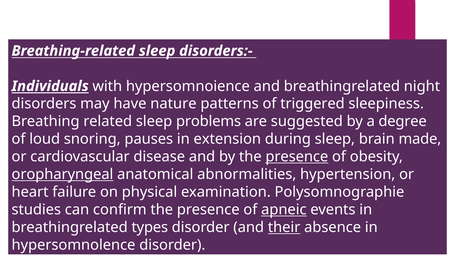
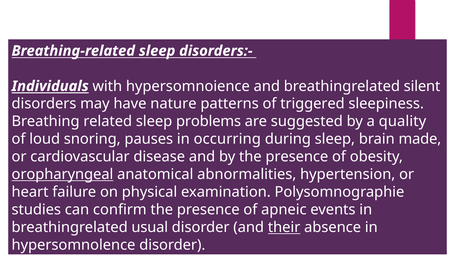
night: night -> silent
degree: degree -> quality
extension: extension -> occurring
presence at (297, 157) underline: present -> none
apneic underline: present -> none
types: types -> usual
